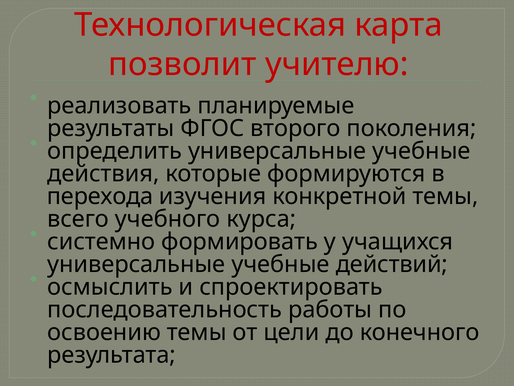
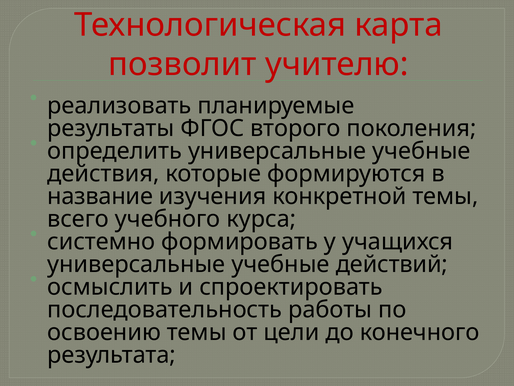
перехода: перехода -> название
